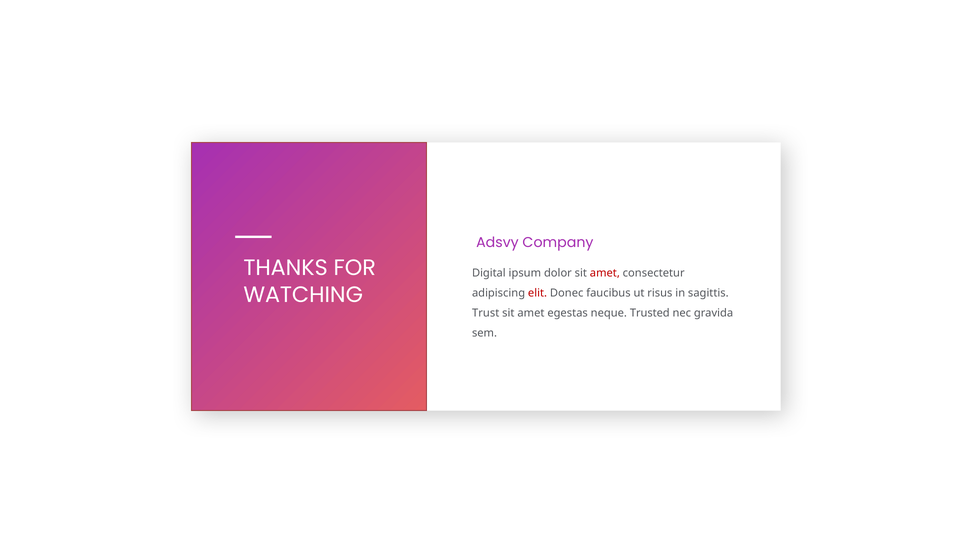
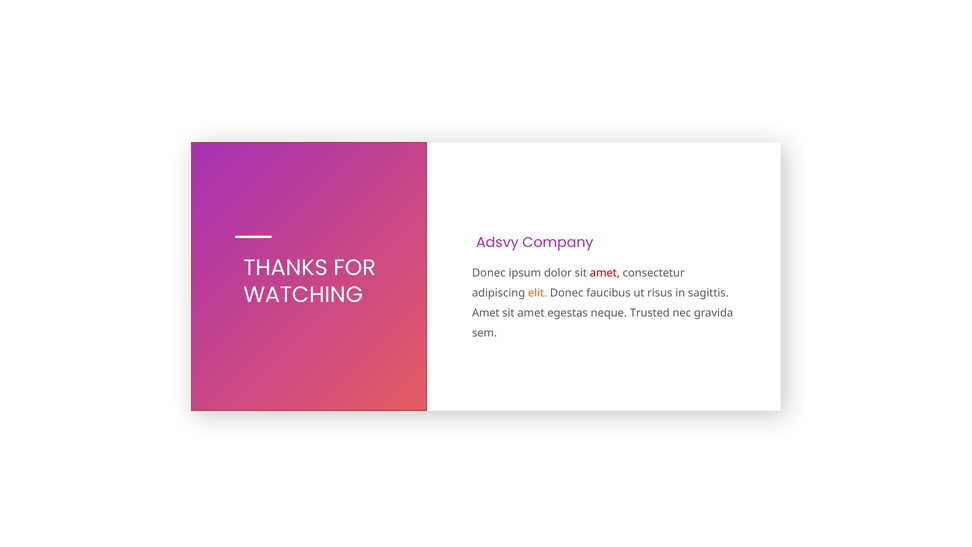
Digital at (489, 273): Digital -> Donec
elit colour: red -> orange
Trust at (486, 313): Trust -> Amet
